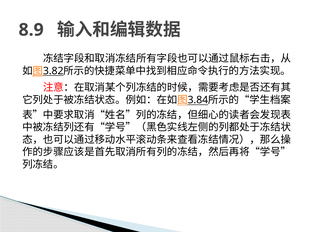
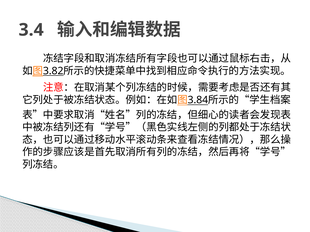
8.9: 8.9 -> 3.4
